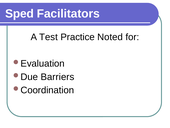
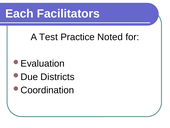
Sped: Sped -> Each
Barriers: Barriers -> Districts
